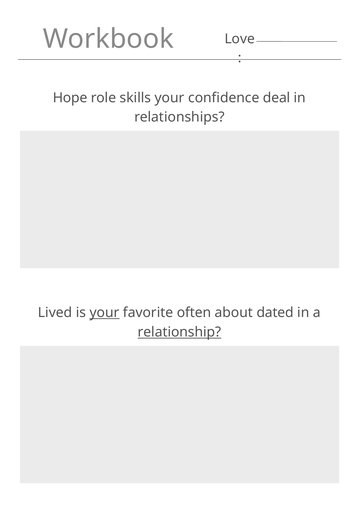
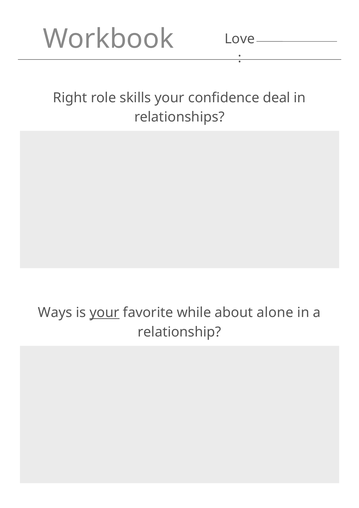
Hope: Hope -> Right
Lived: Lived -> Ways
often: often -> while
dated: dated -> alone
relationship underline: present -> none
